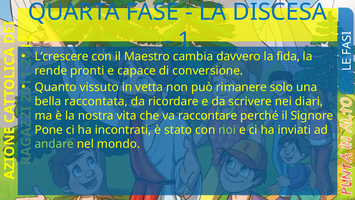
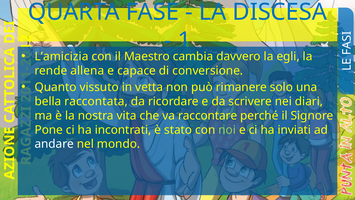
L’crescere: L’crescere -> L’amicizia
fida: fida -> egli
pronti: pronti -> allena
andare colour: light green -> white
